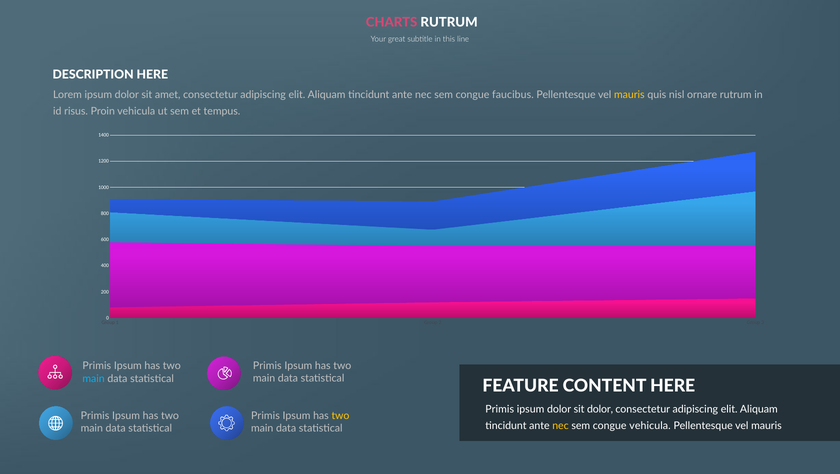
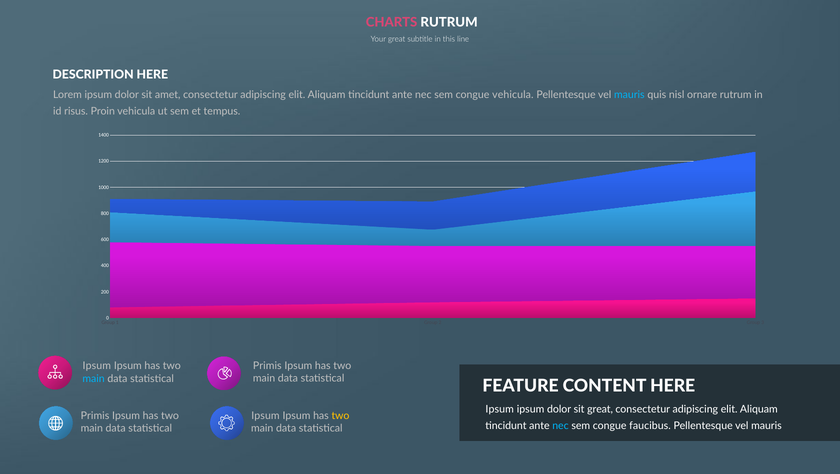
congue faucibus: faucibus -> vehicula
mauris at (629, 95) colour: yellow -> light blue
Primis at (97, 366): Primis -> Ipsum
Primis at (500, 409): Primis -> Ipsum
sit dolor: dolor -> great
Primis at (265, 415): Primis -> Ipsum
nec at (560, 425) colour: yellow -> light blue
congue vehicula: vehicula -> faucibus
